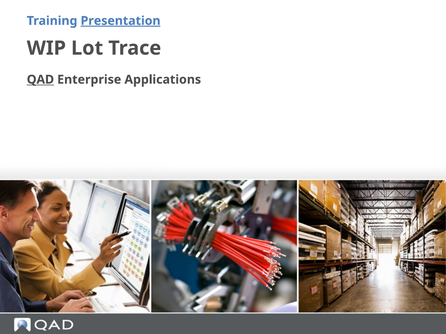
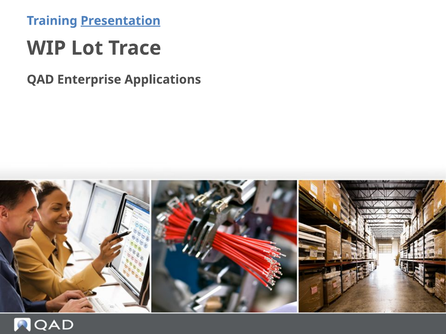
QAD underline: present -> none
